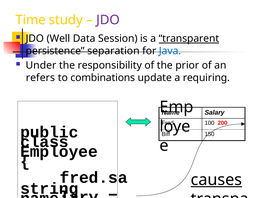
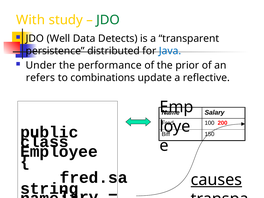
Time: Time -> With
JDO at (108, 20) colour: purple -> green
Session: Session -> Detects
transparent underline: present -> none
separation: separation -> distributed
responsibility: responsibility -> performance
requiring: requiring -> reflective
